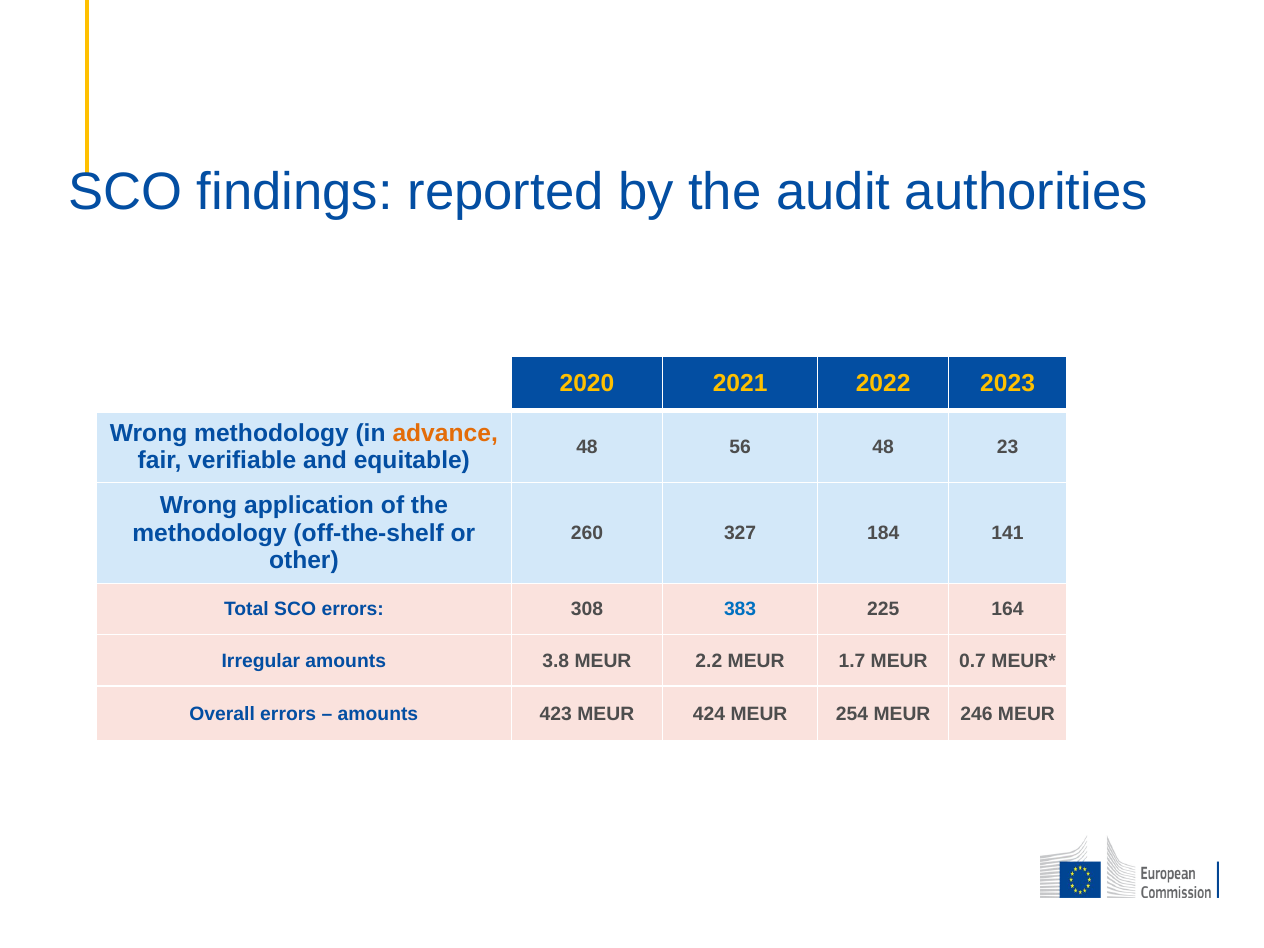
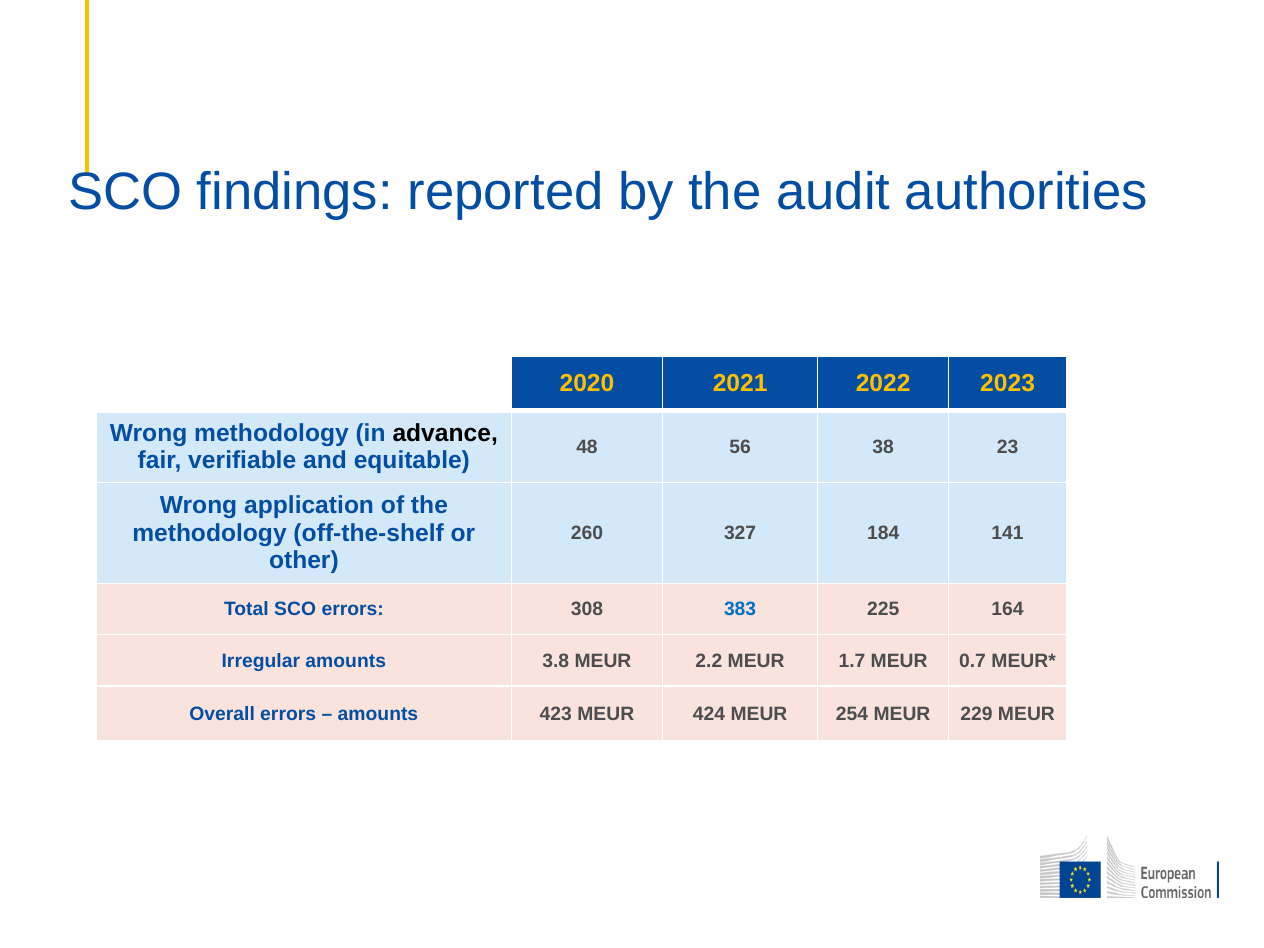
advance colour: orange -> black
56 48: 48 -> 38
246: 246 -> 229
